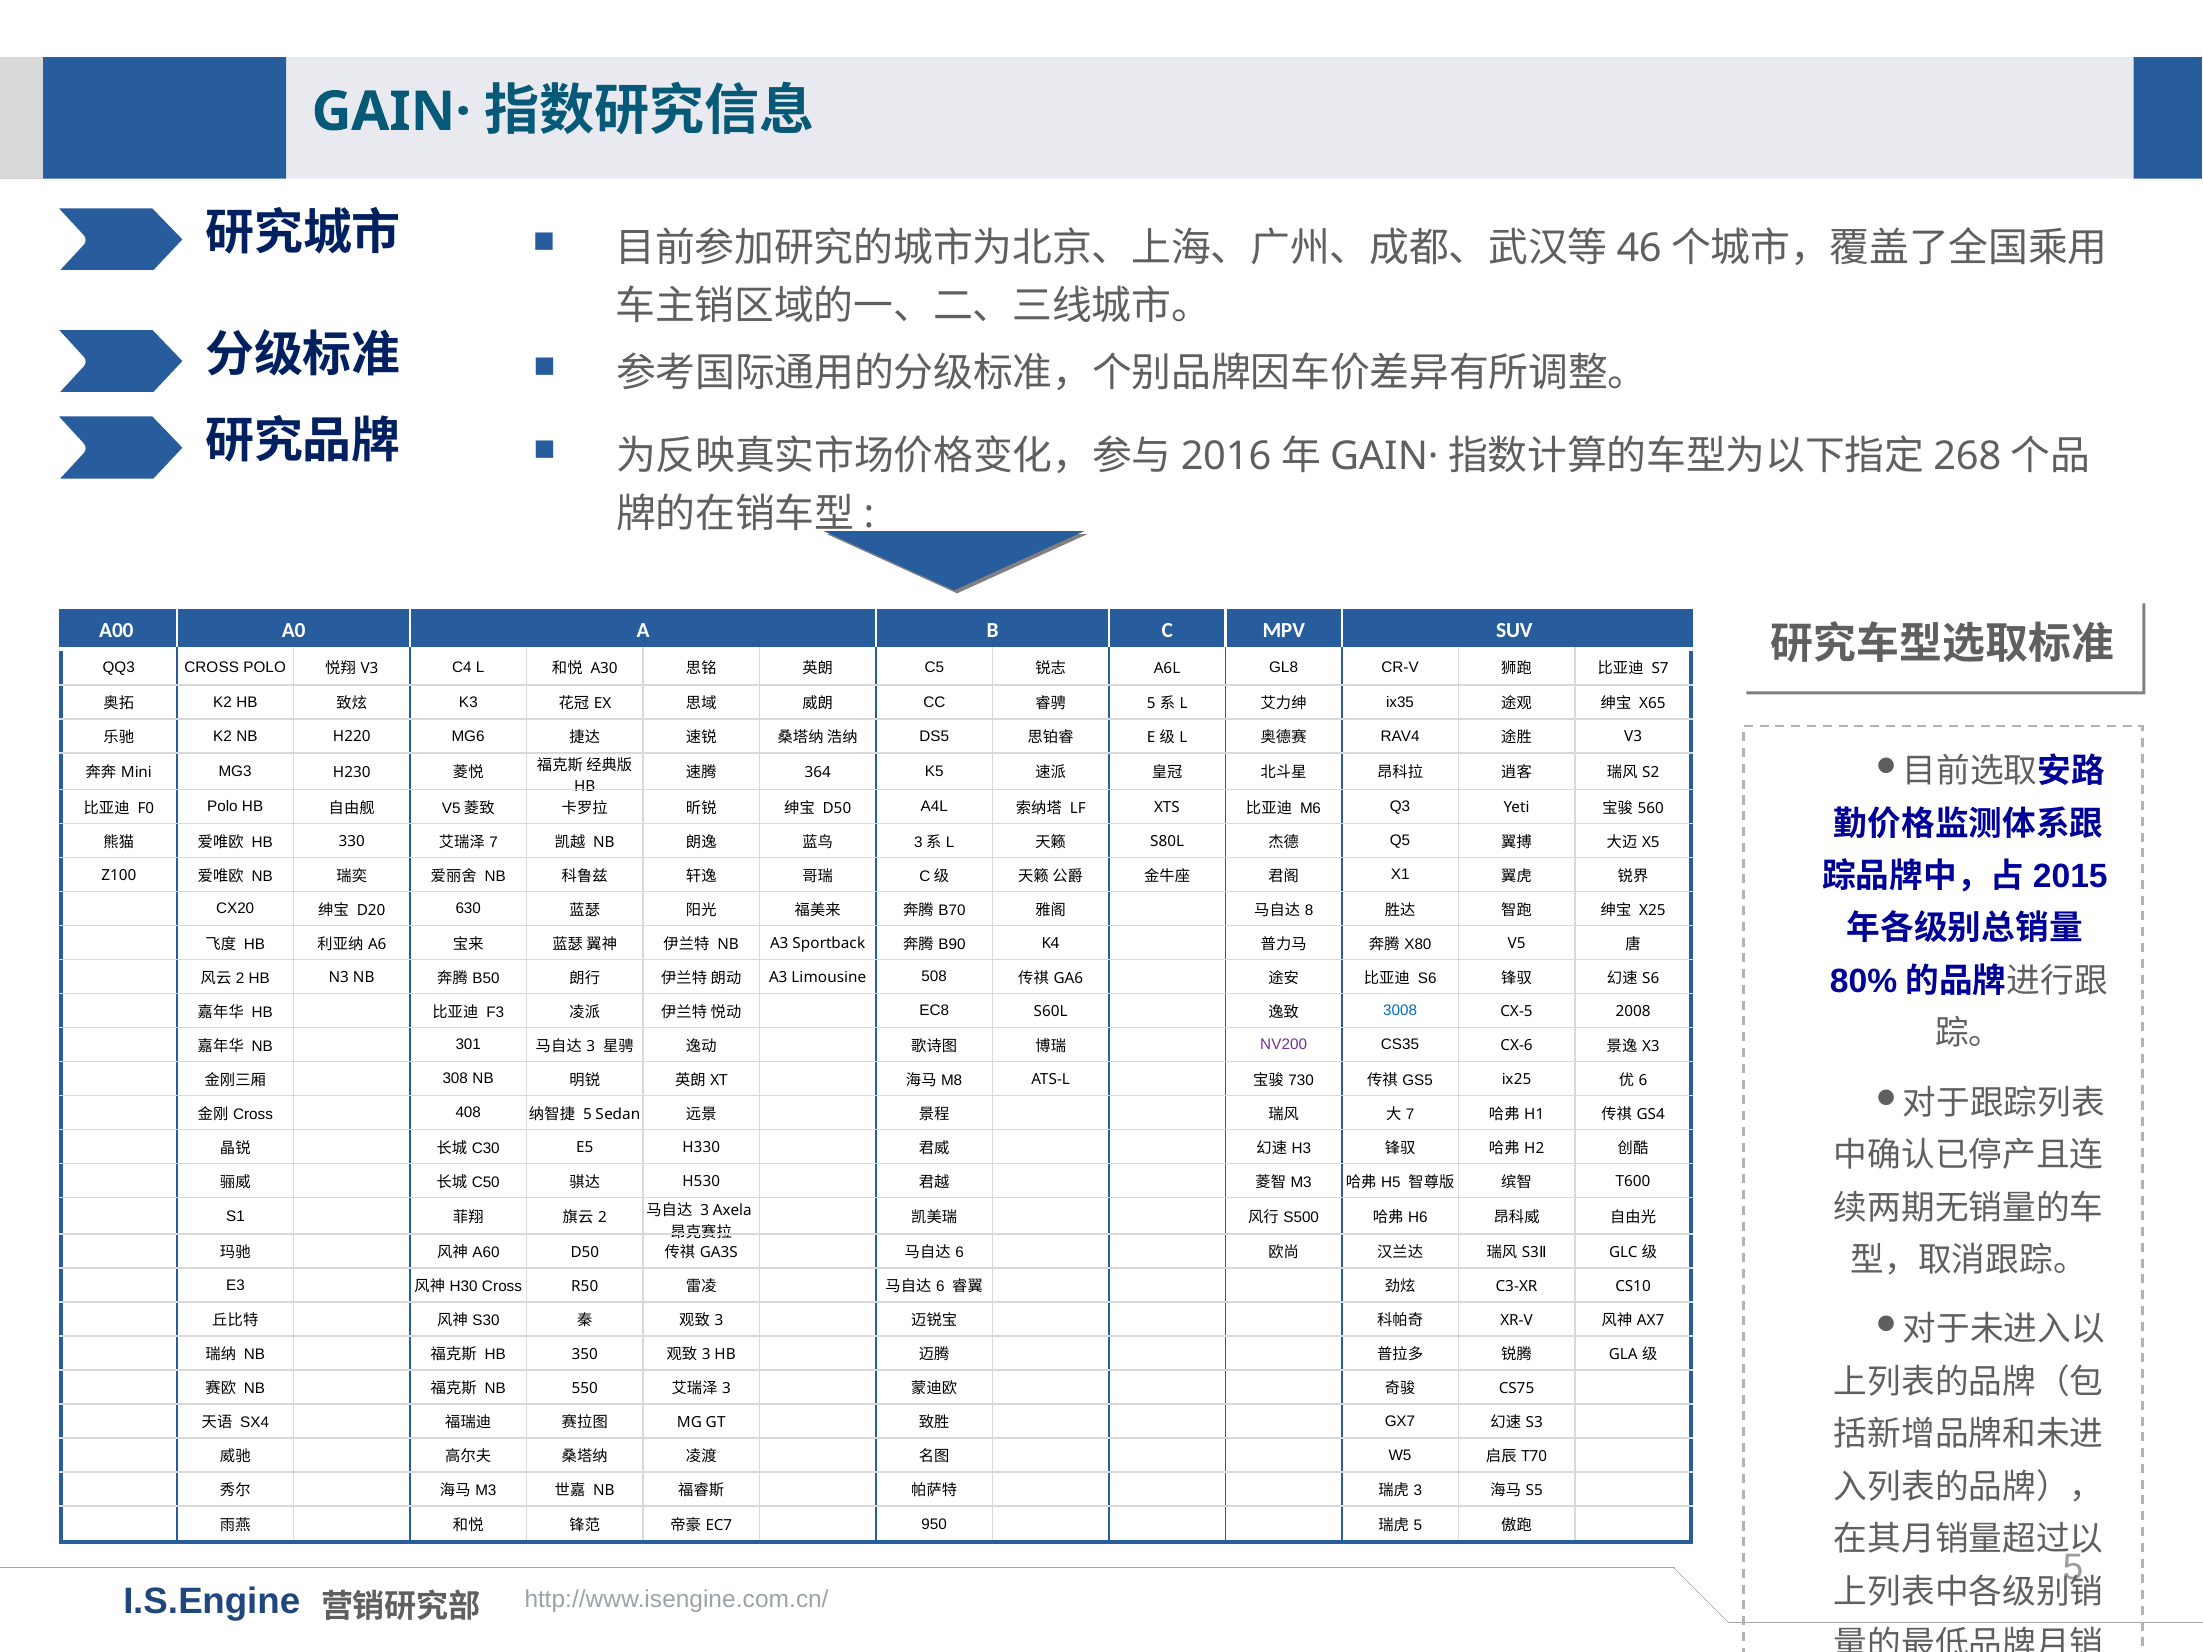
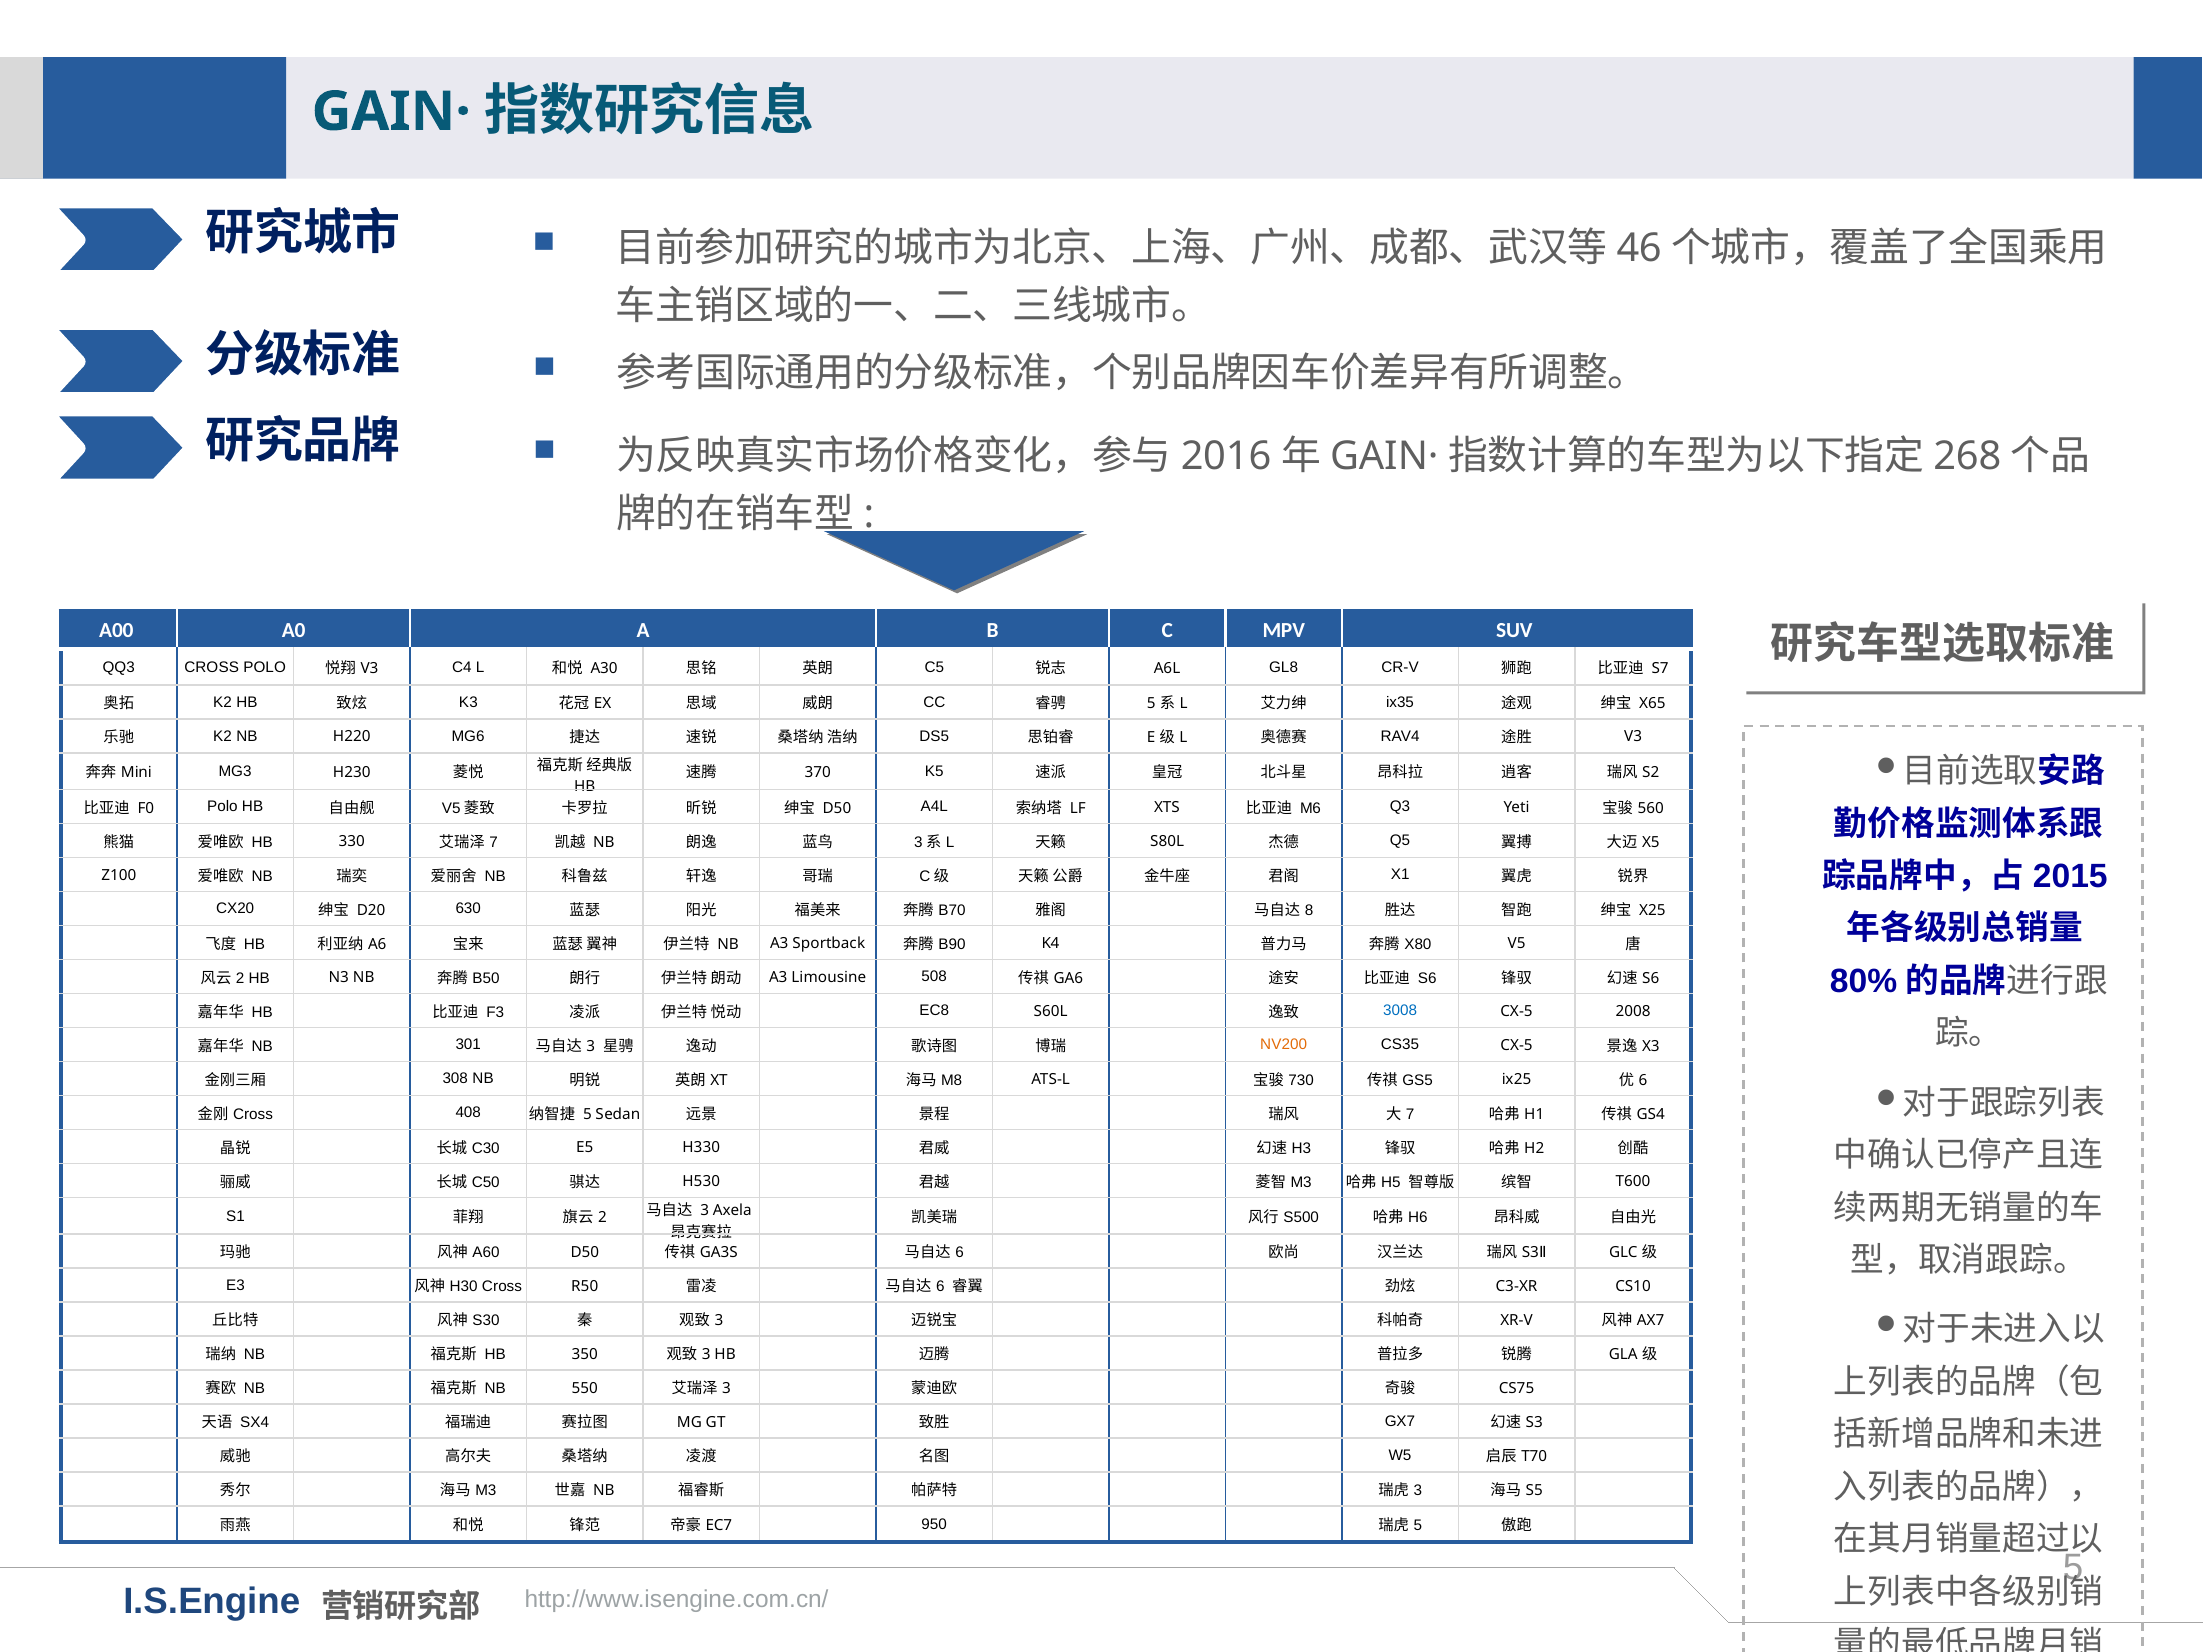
364: 364 -> 370
NV200 colour: purple -> orange
CS35 CX-6: CX-6 -> CX-5
